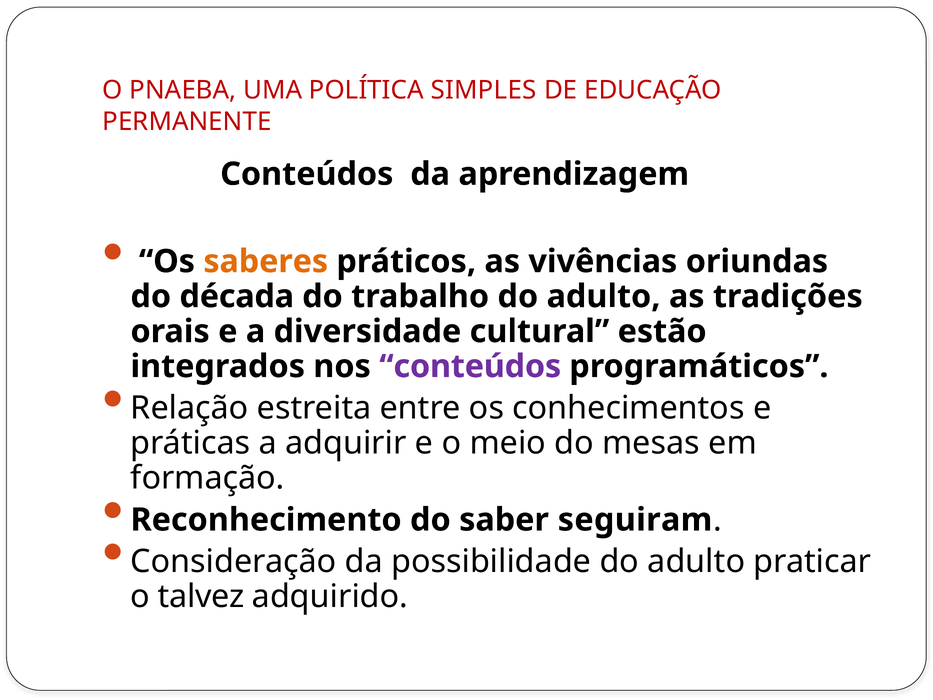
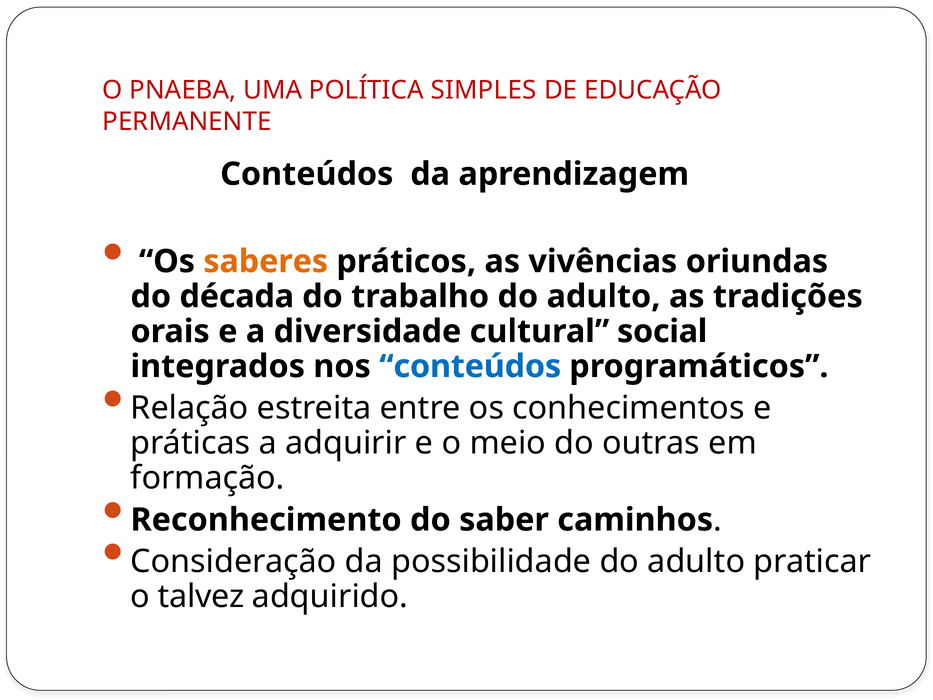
estão: estão -> social
conteúdos at (470, 366) colour: purple -> blue
mesas: mesas -> outras
seguiram: seguiram -> caminhos
